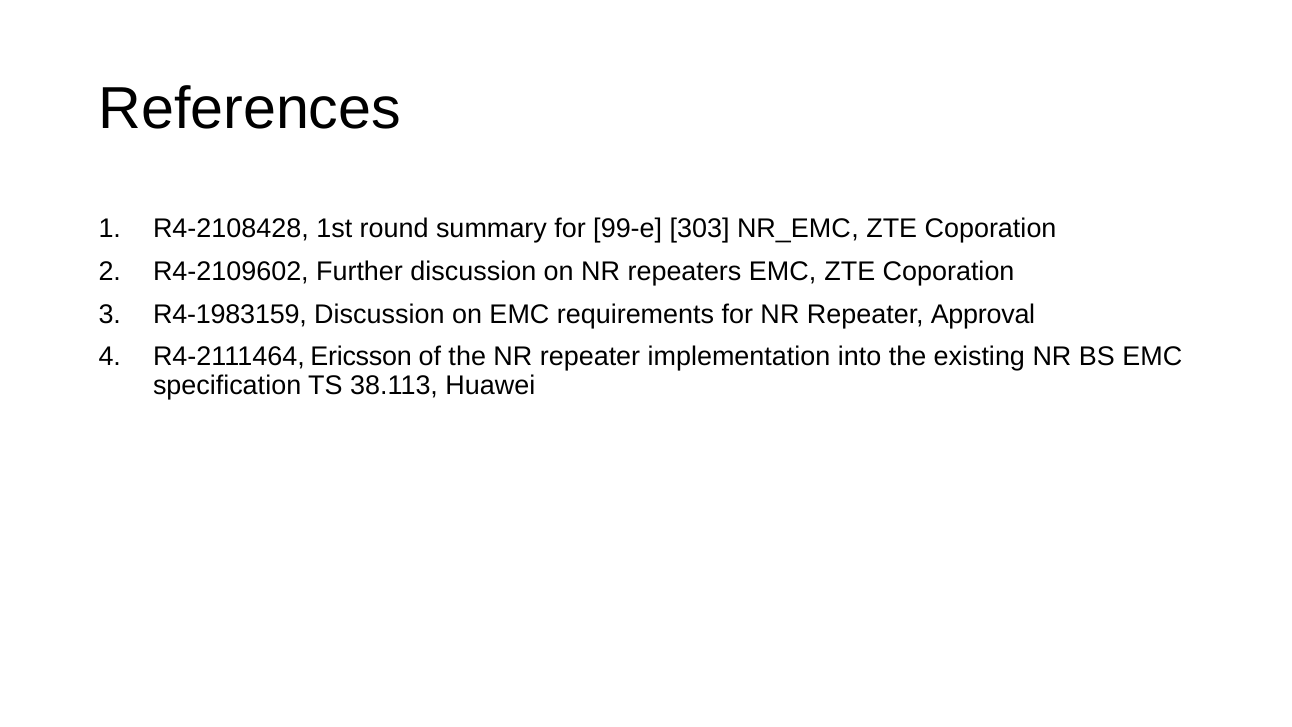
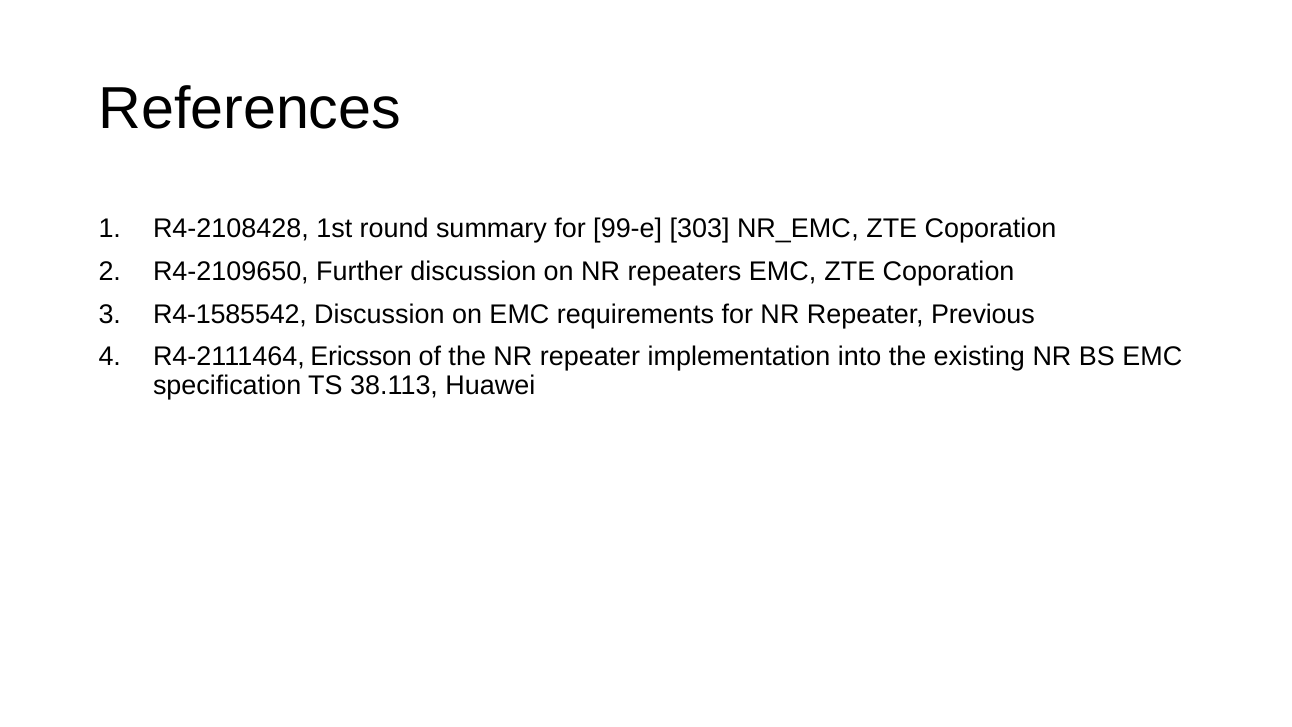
R4-2109602: R4-2109602 -> R4-2109650
R4-1983159: R4-1983159 -> R4-1585542
Approval: Approval -> Previous
